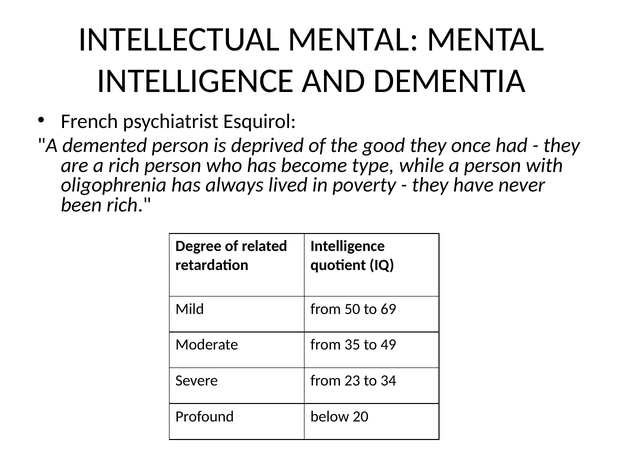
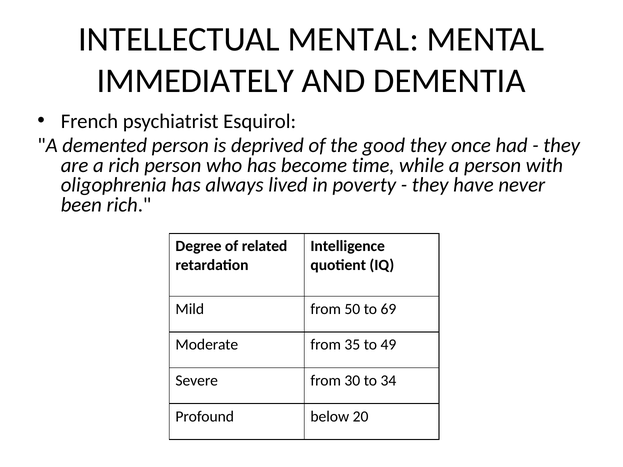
INTELLIGENCE at (196, 81): INTELLIGENCE -> IMMEDIATELY
type: type -> time
23: 23 -> 30
